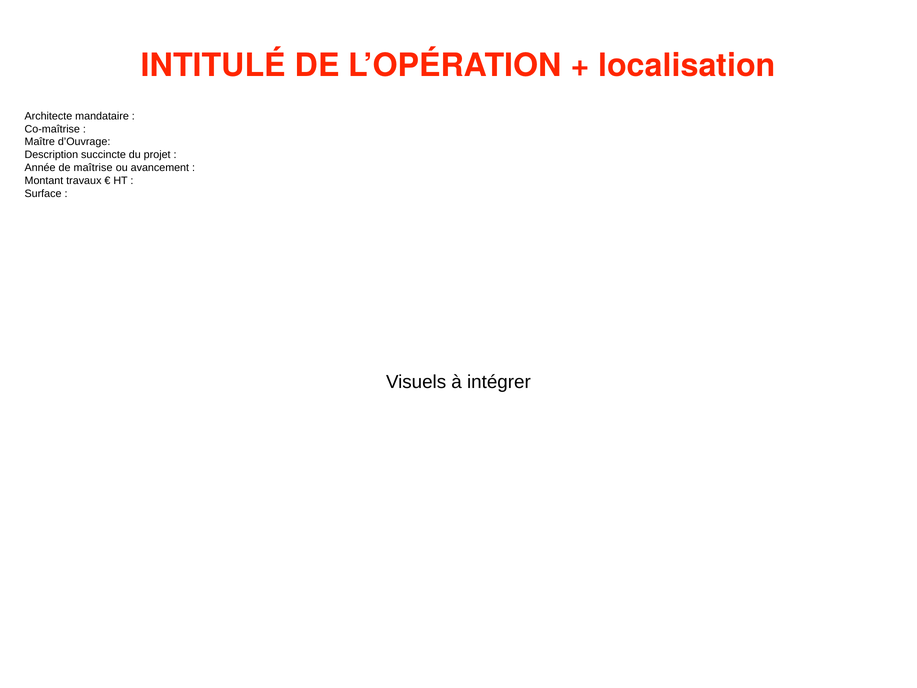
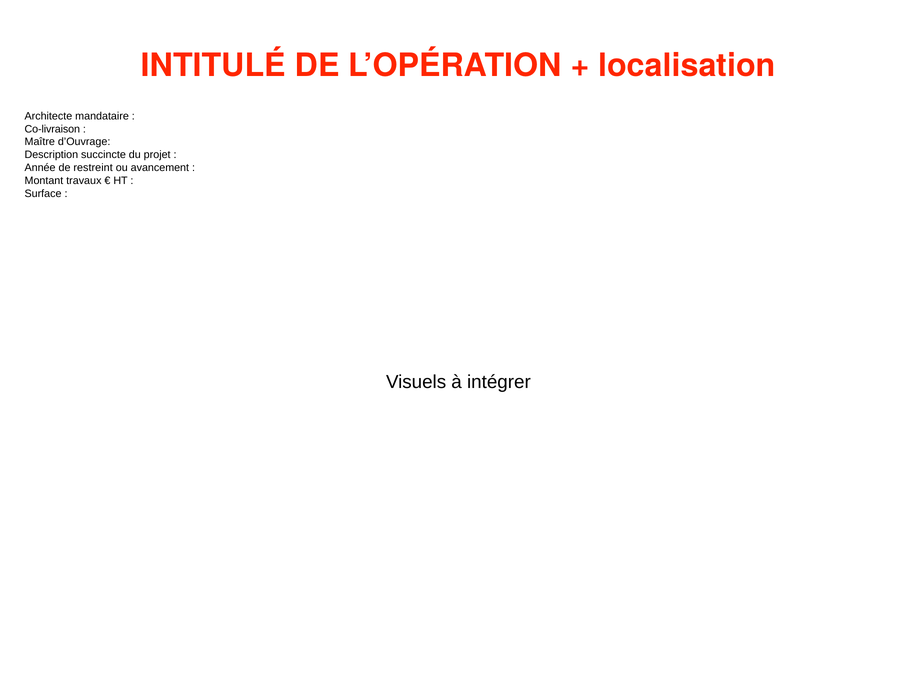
Co-maîtrise: Co-maîtrise -> Co-livraison
maîtrise: maîtrise -> restreint
